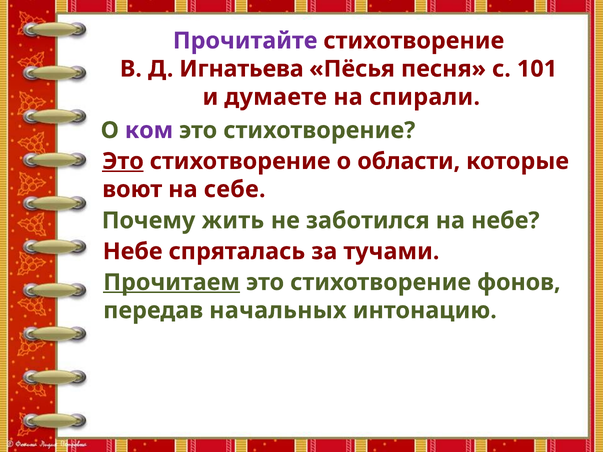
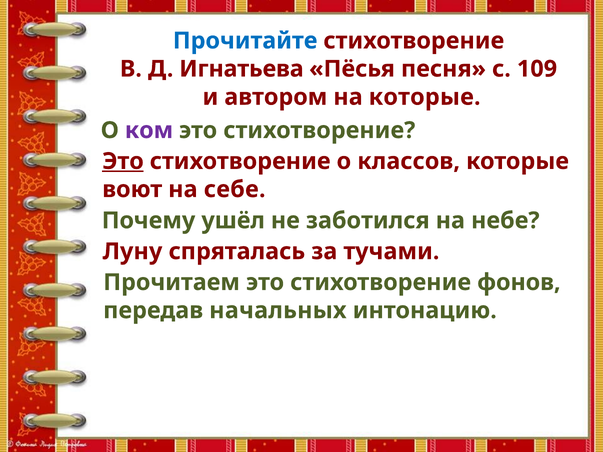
Прочитайте colour: purple -> blue
101: 101 -> 109
думаете: думаете -> автором
на спирали: спирали -> которые
области: области -> классов
жить: жить -> ушёл
Небе at (133, 252): Небе -> Луну
Прочитаем underline: present -> none
